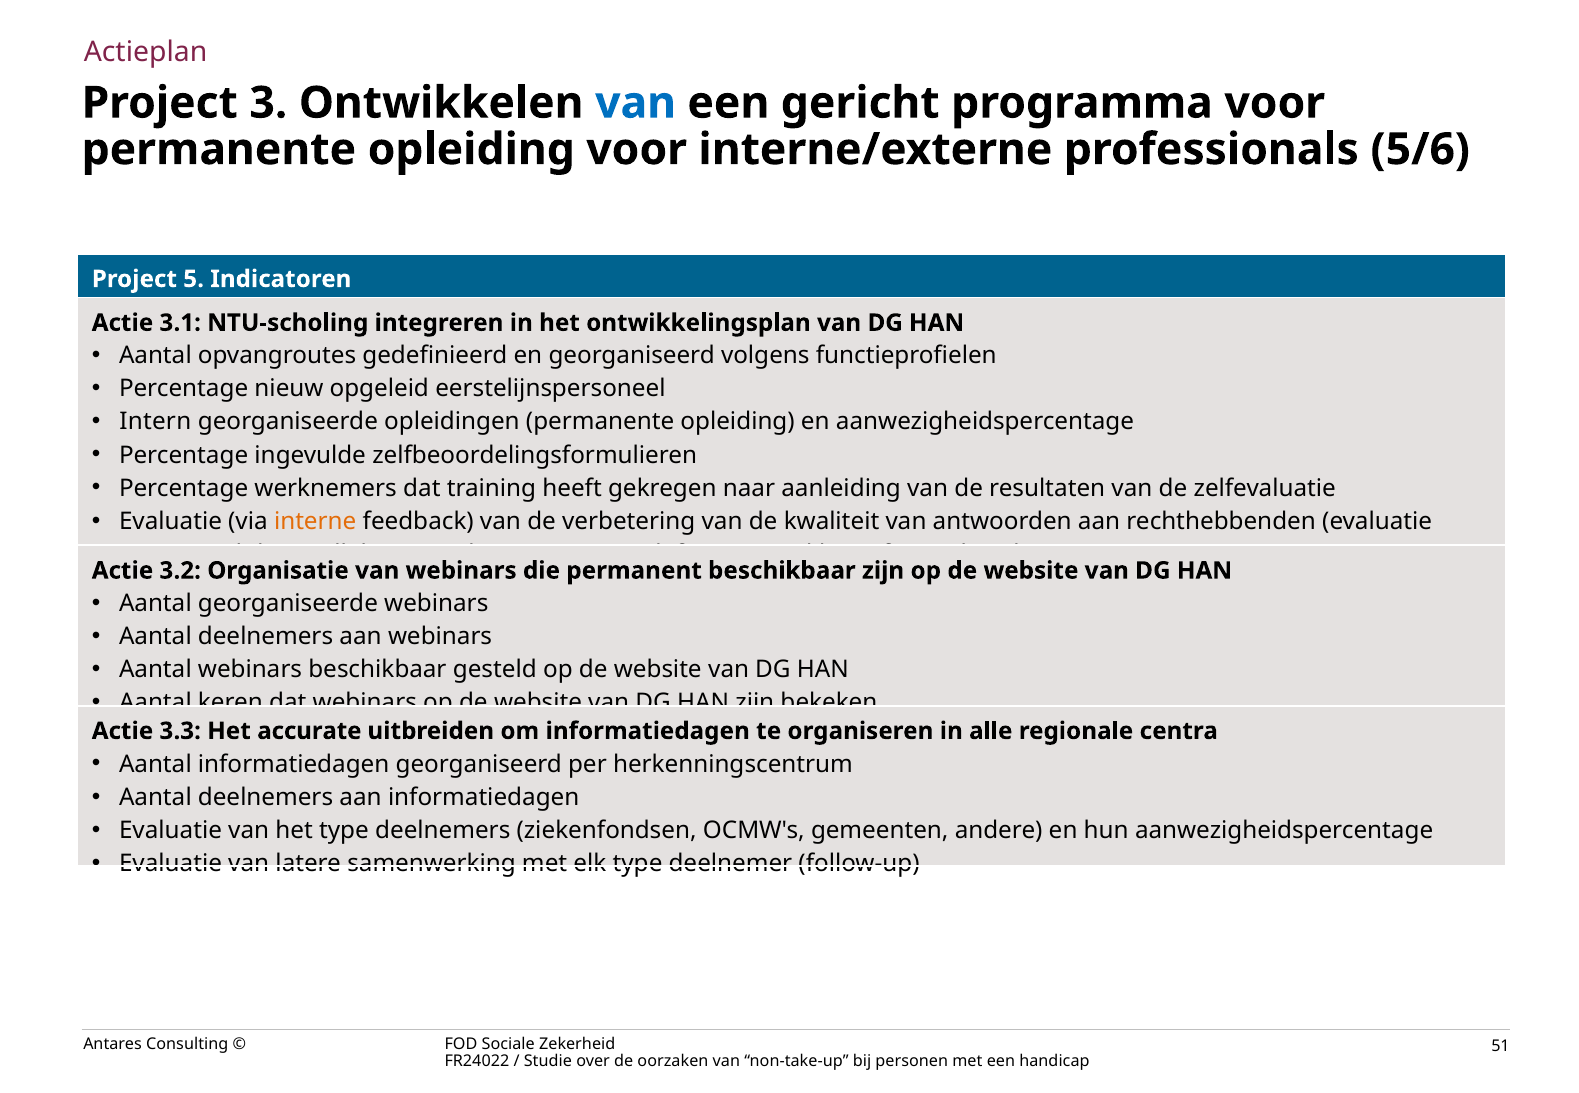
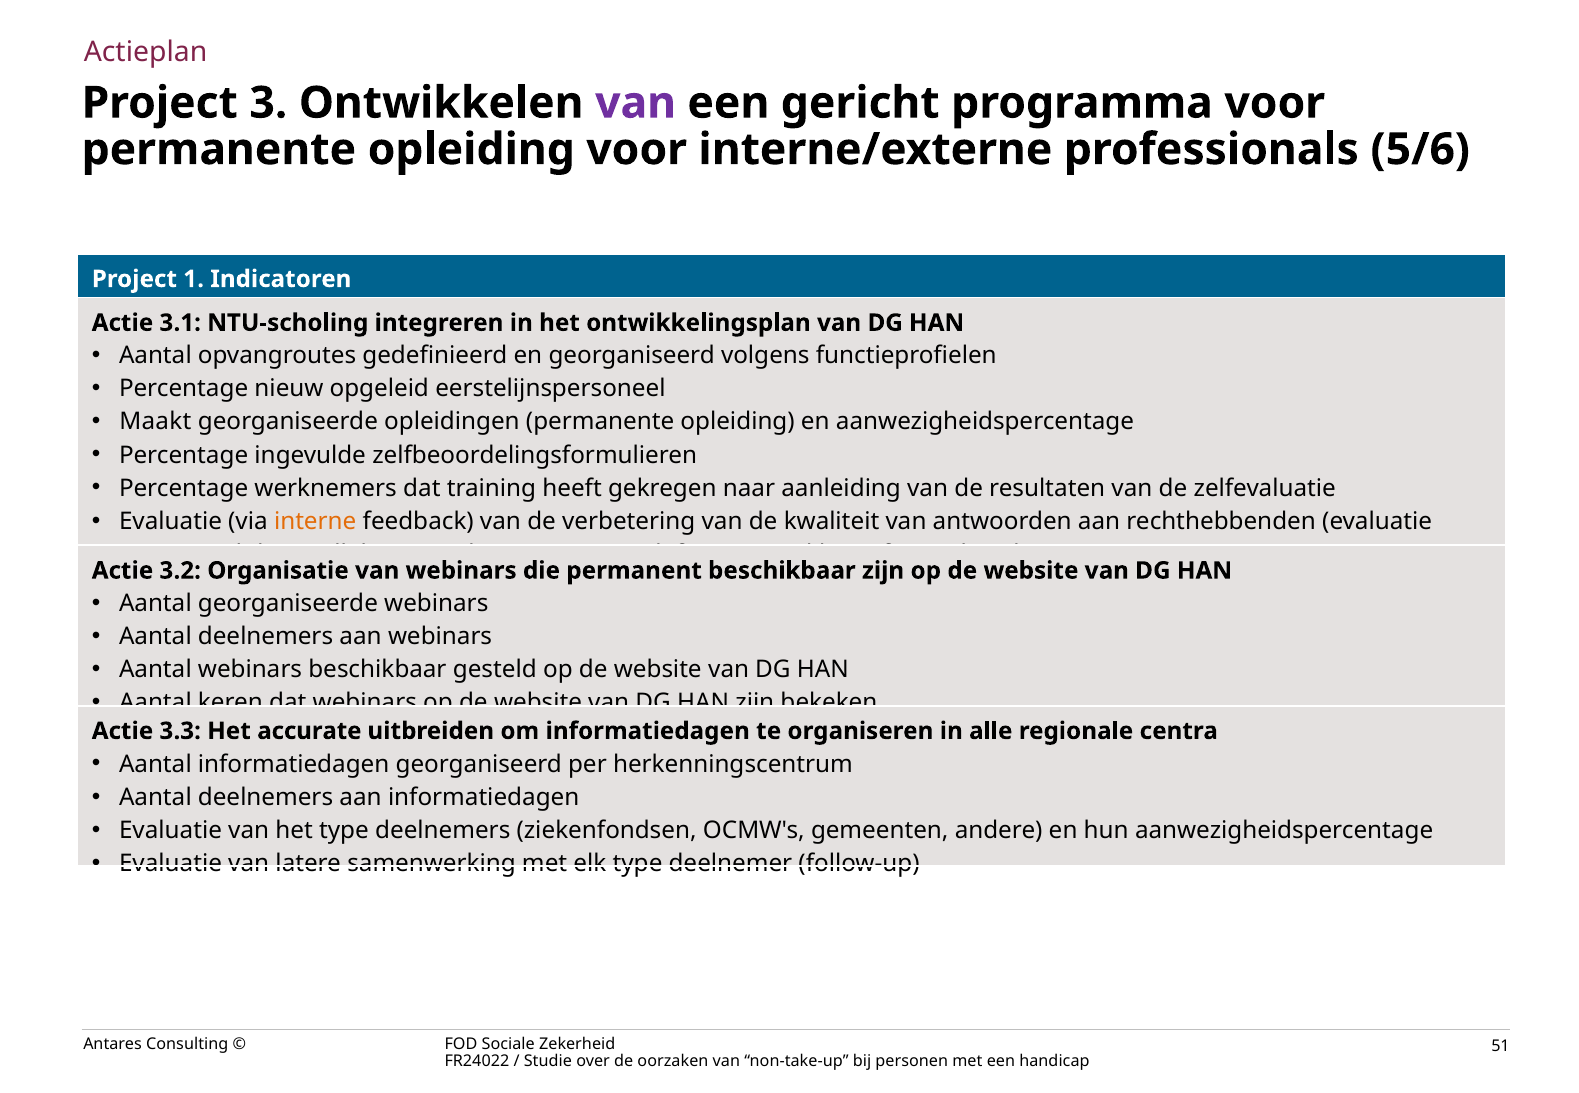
van at (636, 103) colour: blue -> purple
5: 5 -> 1
Intern: Intern -> Maakt
